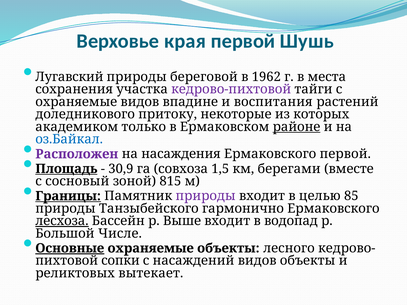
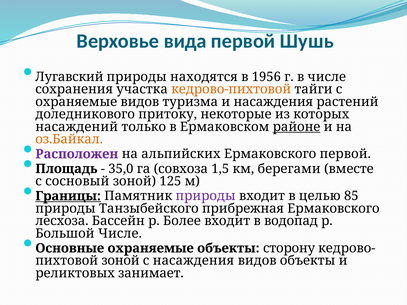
края: края -> вида
береговой: береговой -> находятся
1962: 1962 -> 1956
в места: места -> числе
кедрово-пихтовой colour: purple -> orange
впадине: впадине -> туризма
и воспитания: воспитания -> насаждения
академиком: академиком -> насаждений
оз.Байкал colour: blue -> orange
насаждения: насаждения -> альпийских
Площадь underline: present -> none
30,9: 30,9 -> 35,0
815: 815 -> 125
гармонично: гармонично -> прибрежная
лесхоза underline: present -> none
Выше: Выше -> Более
Основные underline: present -> none
лесного: лесного -> сторону
сопки at (121, 261): сопки -> зоной
с насаждений: насаждений -> насаждения
вытекает: вытекает -> занимает
